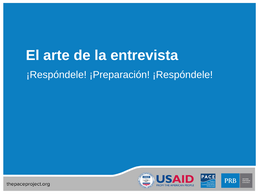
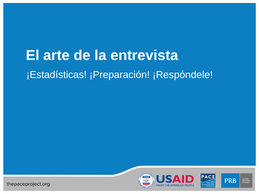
¡Respóndele at (56, 75): ¡Respóndele -> ¡Estadísticas
